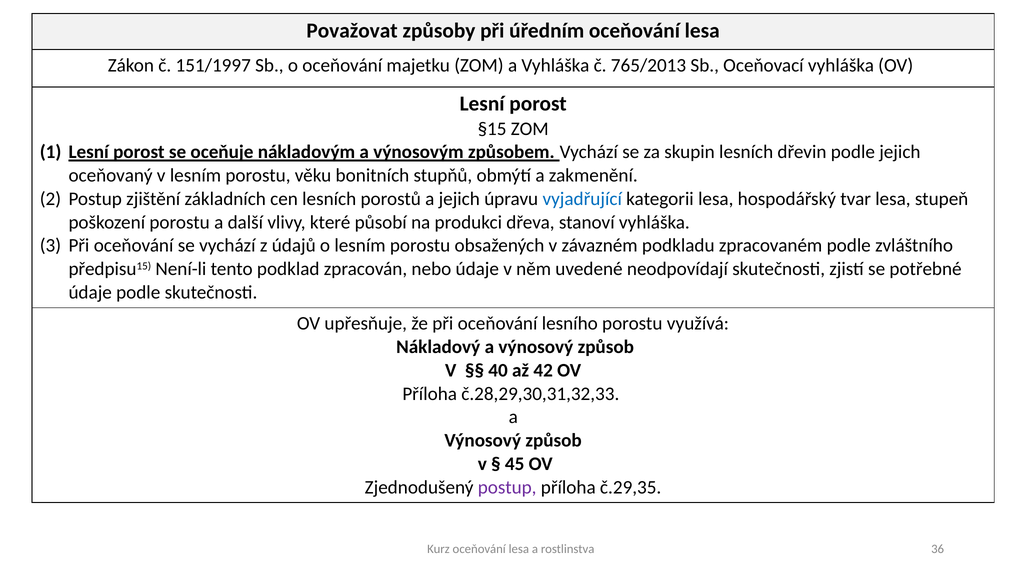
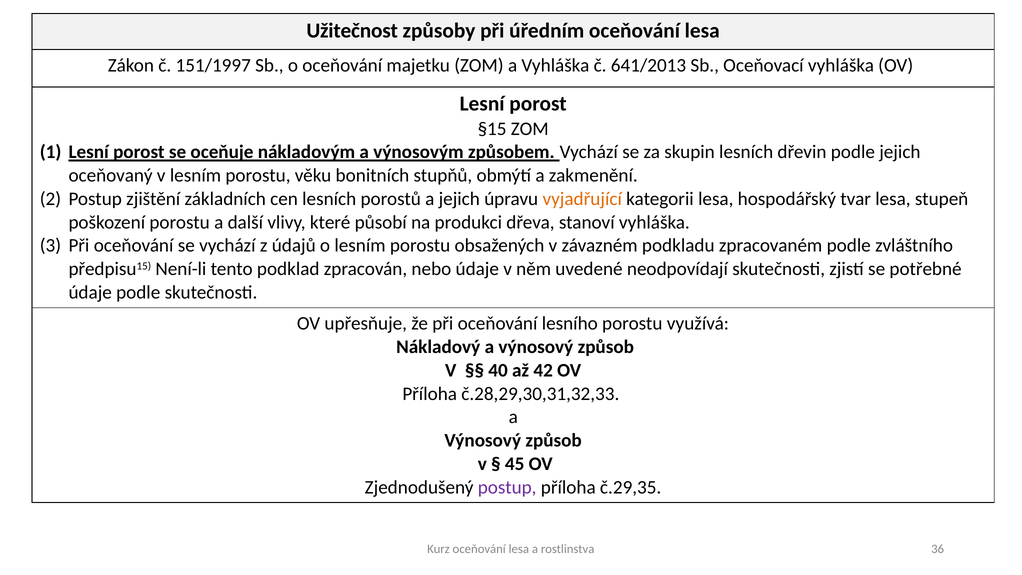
Považovat: Považovat -> Užitečnost
765/2013: 765/2013 -> 641/2013
vyjadřující colour: blue -> orange
